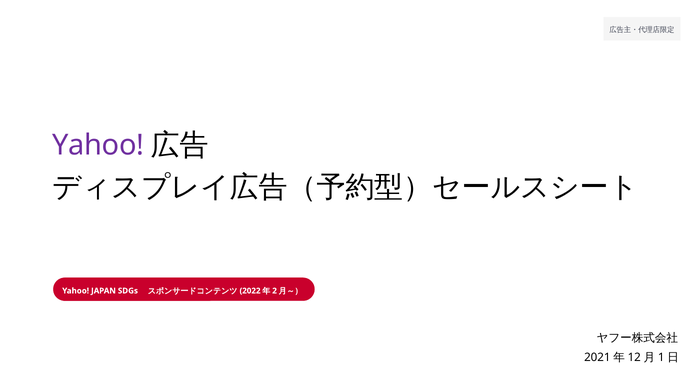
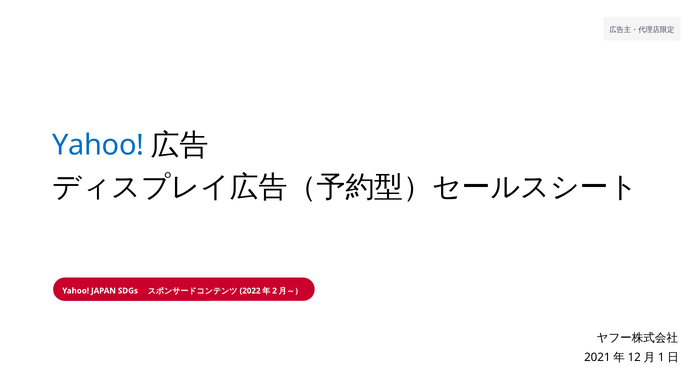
Yahoo at (98, 145) colour: purple -> blue
